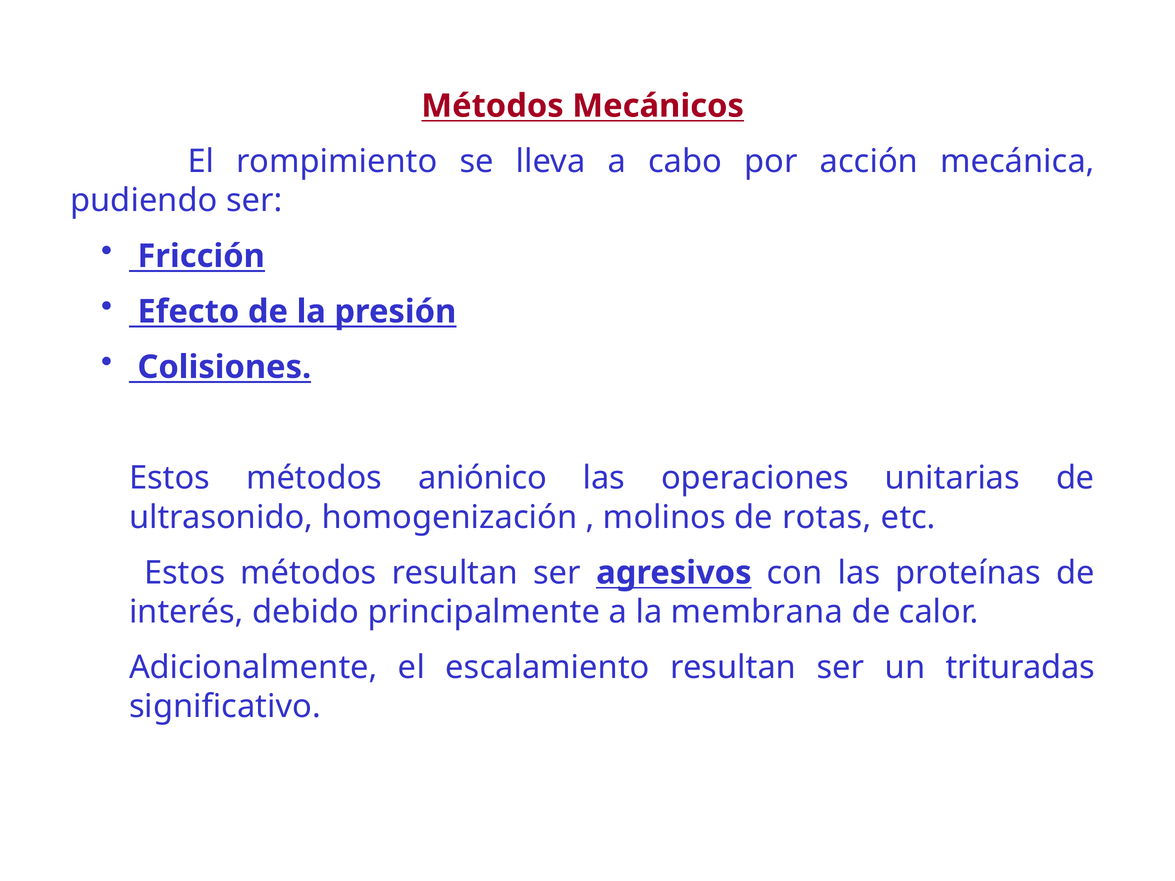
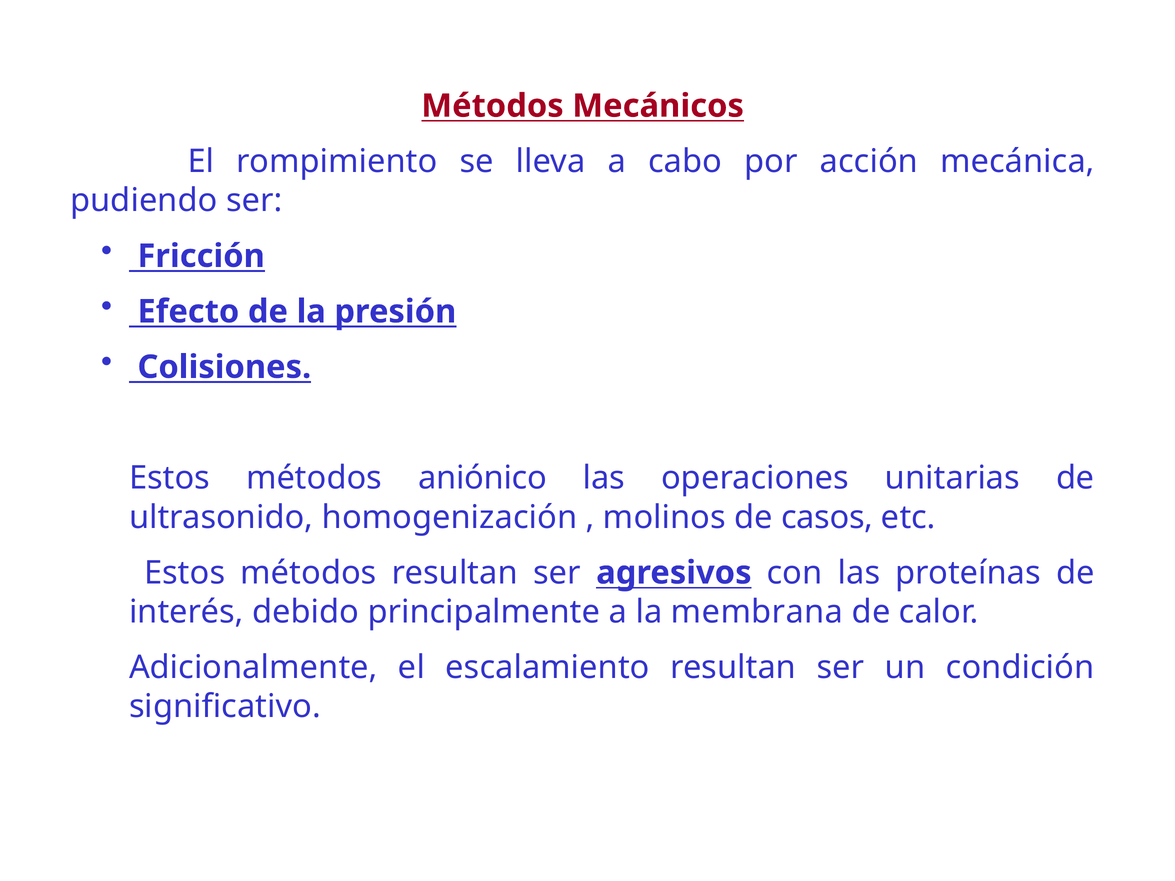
rotas: rotas -> casos
trituradas: trituradas -> condición
